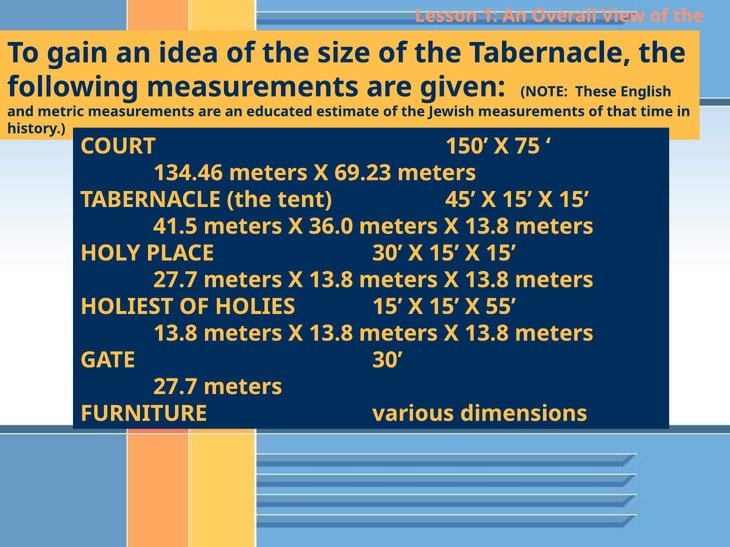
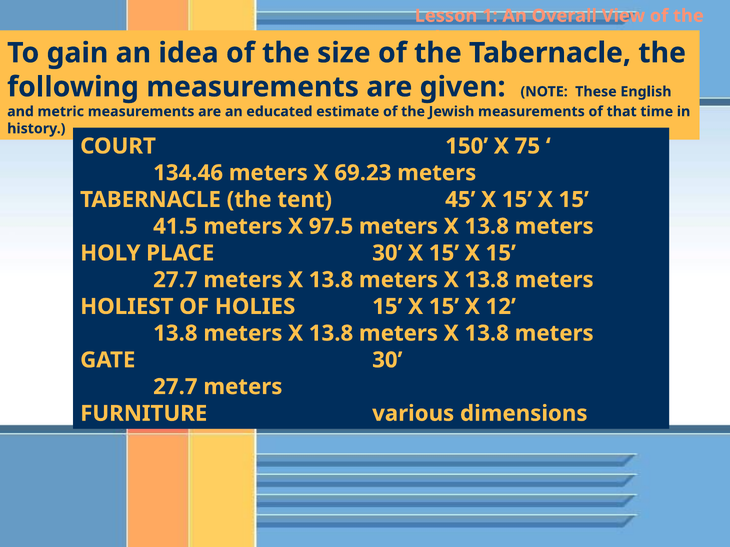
36.0: 36.0 -> 97.5
55: 55 -> 12
